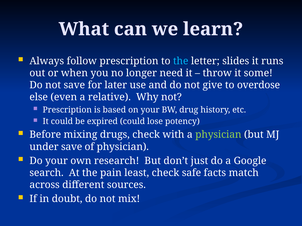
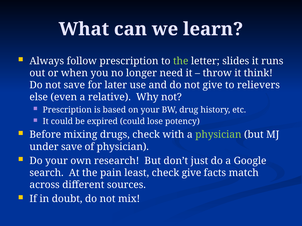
the at (181, 61) colour: light blue -> light green
some: some -> think
overdose: overdose -> relievers
check safe: safe -> give
